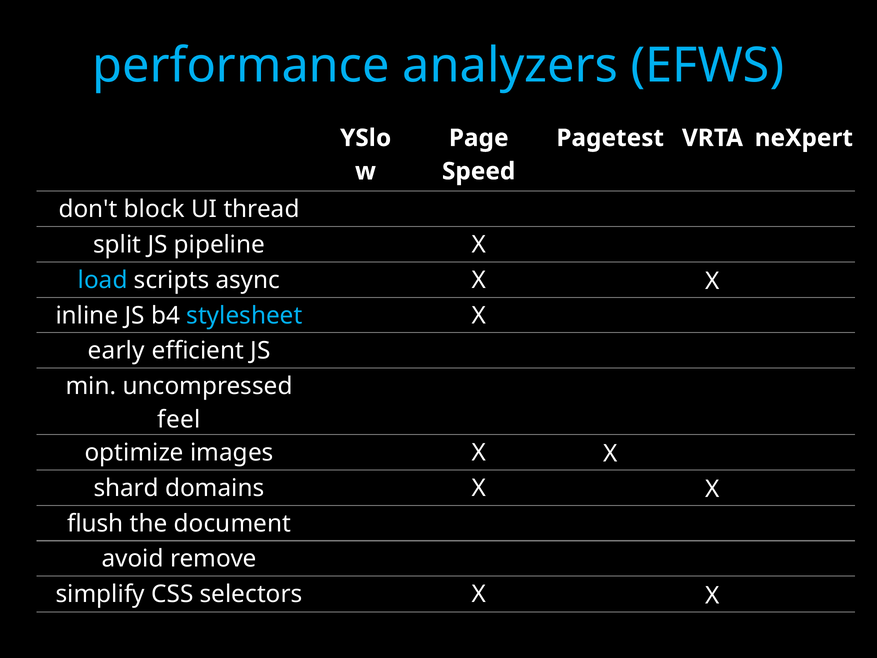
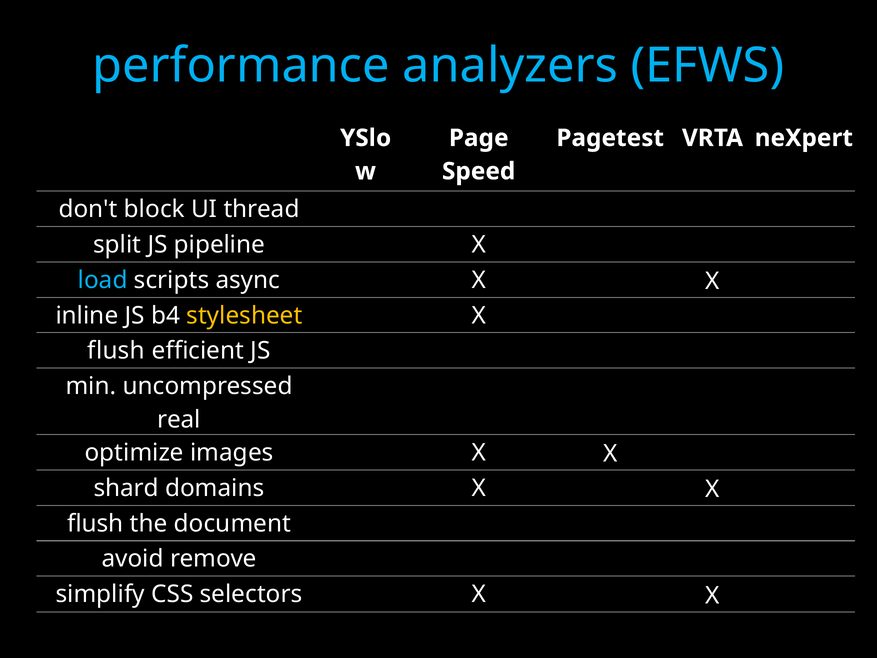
stylesheet colour: light blue -> yellow
early at (116, 351): early -> flush
feel: feel -> real
